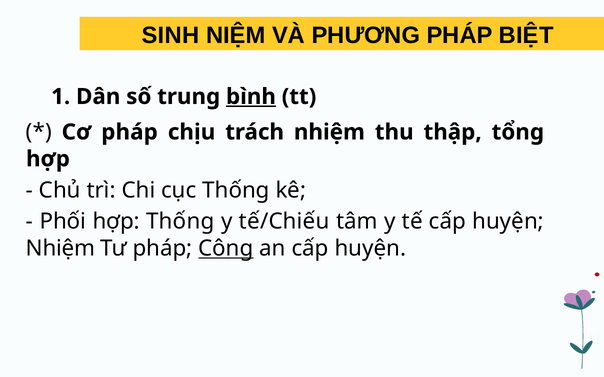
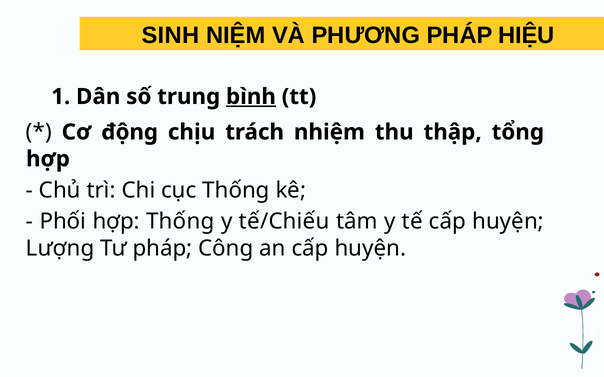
BIỆT: BIỆT -> HIỆU
Cơ pháp: pháp -> động
Nhiệm at (60, 249): Nhiệm -> Lượng
Công underline: present -> none
